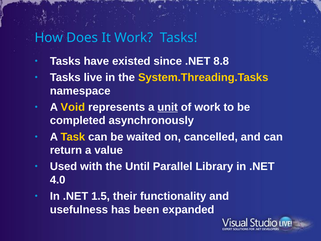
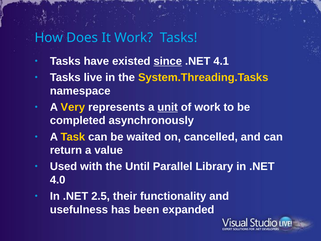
since underline: none -> present
8.8: 8.8 -> 4.1
Void: Void -> Very
1.5: 1.5 -> 2.5
